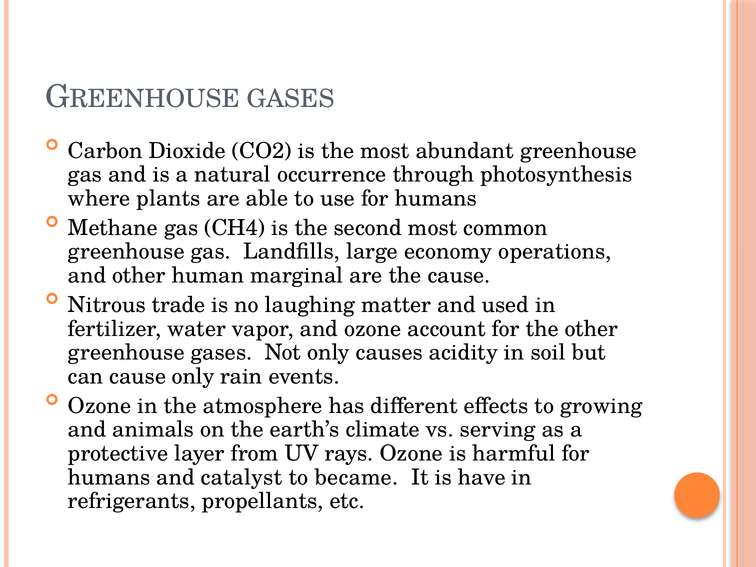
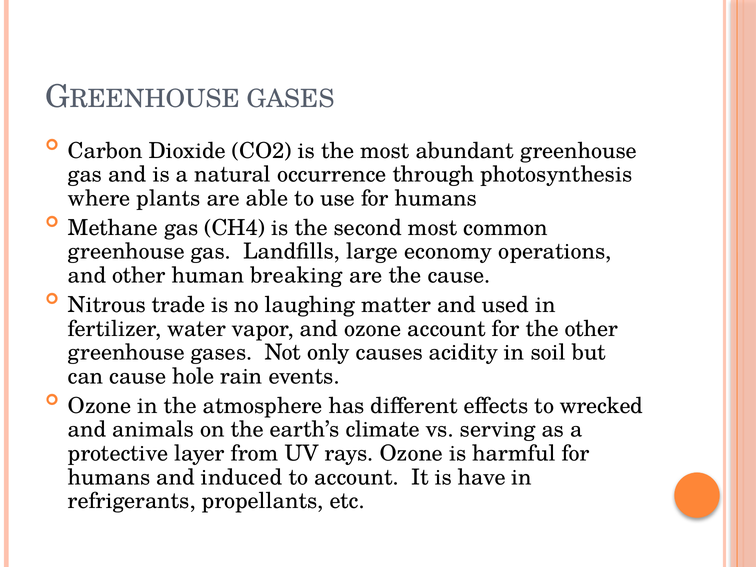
marginal: marginal -> breaking
cause only: only -> hole
growing: growing -> wrecked
catalyst: catalyst -> induced
to became: became -> account
